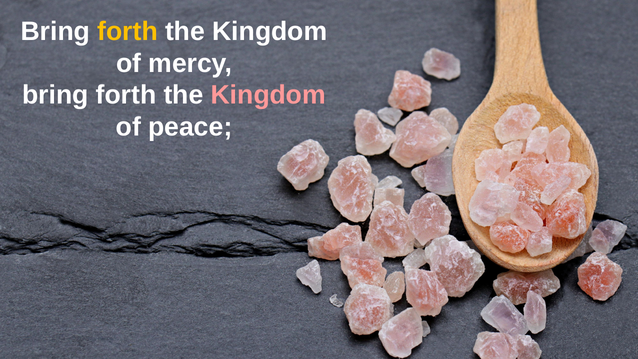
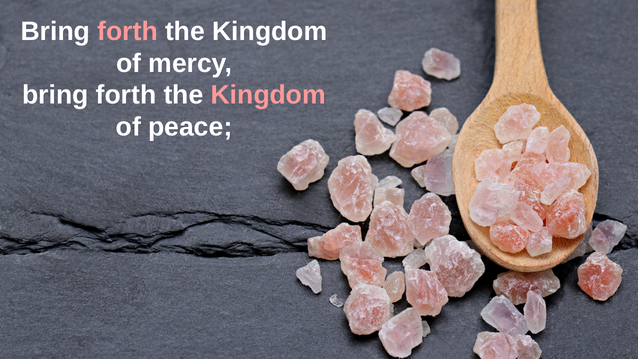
forth at (128, 31) colour: yellow -> pink
